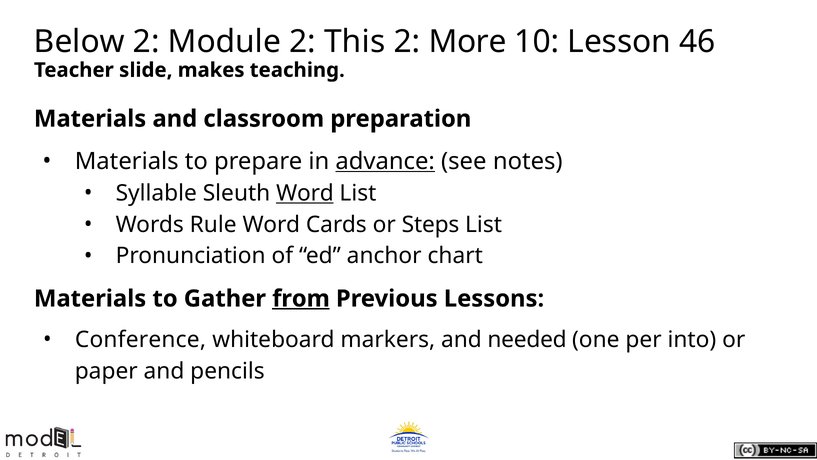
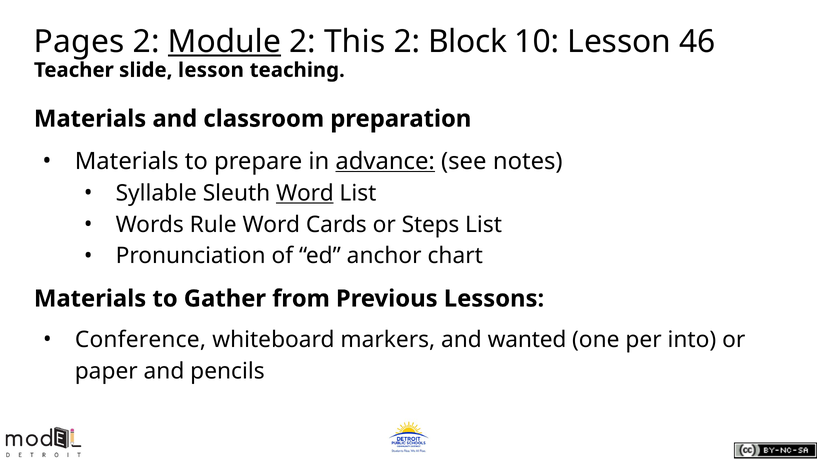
Below: Below -> Pages
Module underline: none -> present
More: More -> Block
slide makes: makes -> lesson
from underline: present -> none
needed: needed -> wanted
